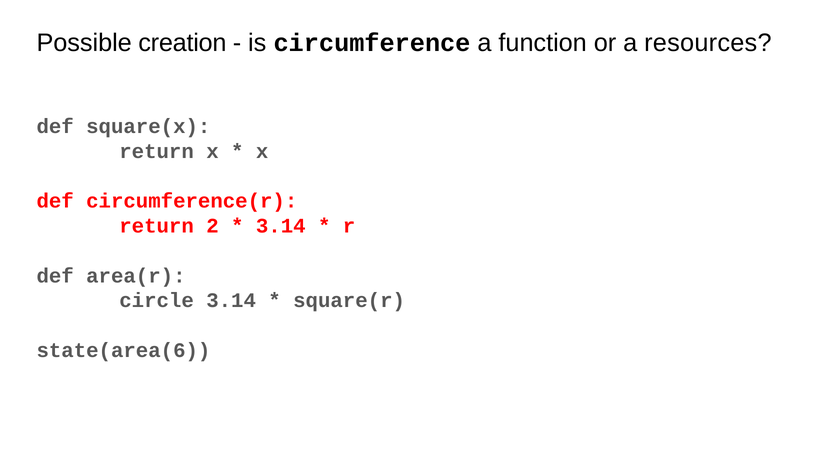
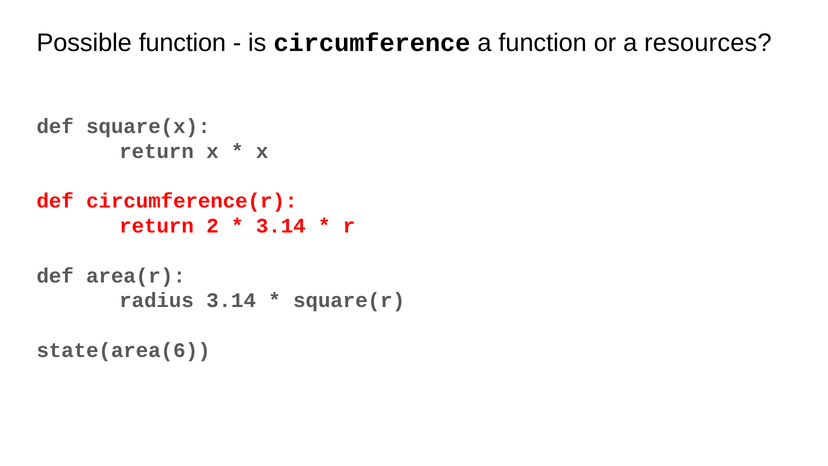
Possible creation: creation -> function
circle: circle -> radius
